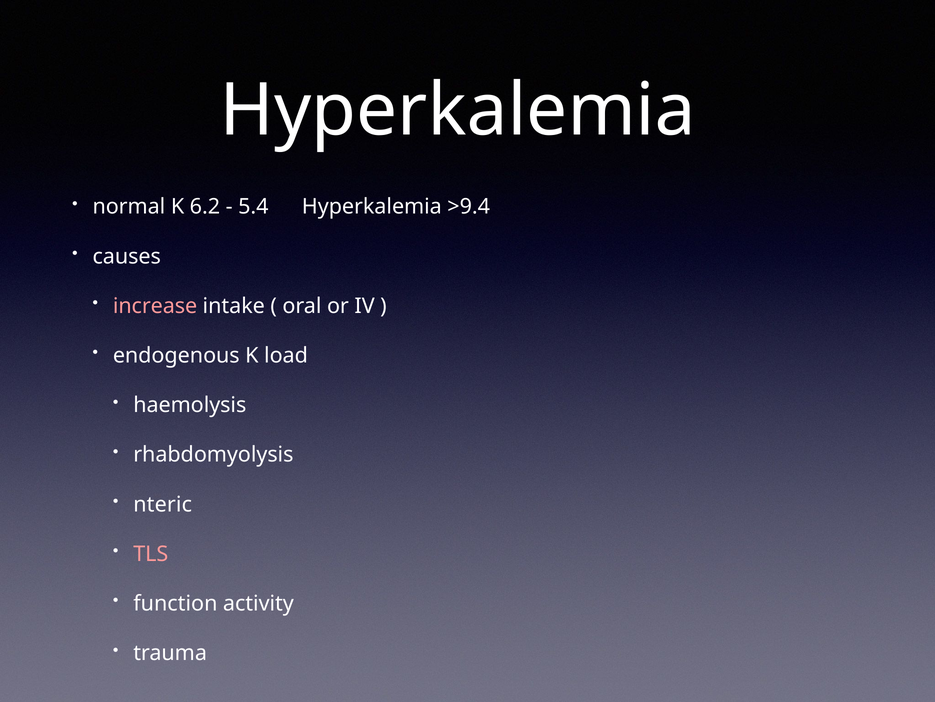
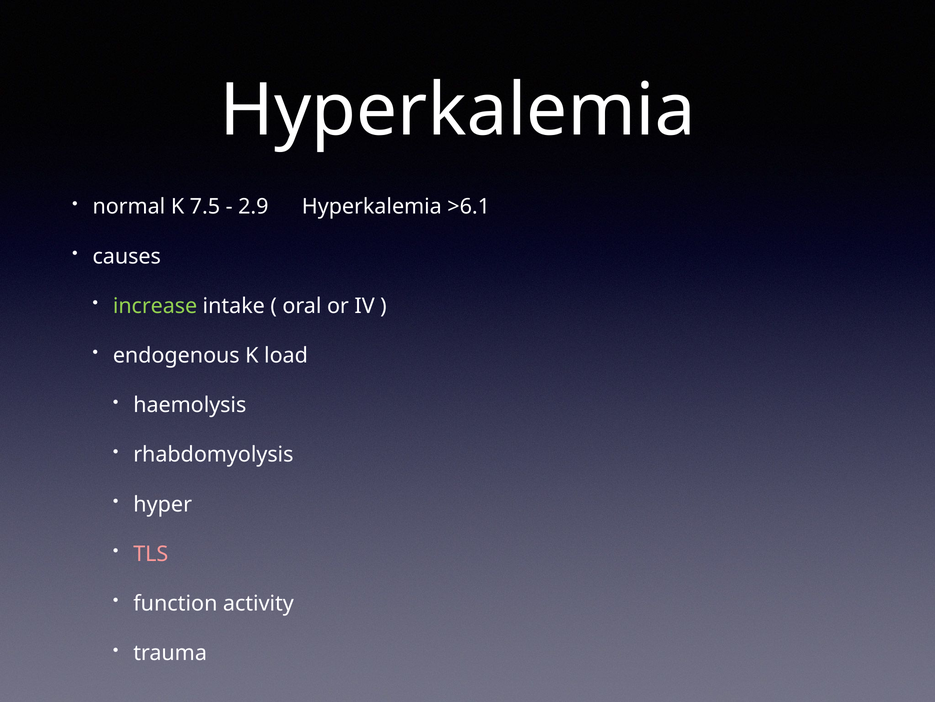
6.2: 6.2 -> 7.5
5.4: 5.4 -> 2.9
>9.4: >9.4 -> >6.1
increase colour: pink -> light green
nteric: nteric -> hyper
